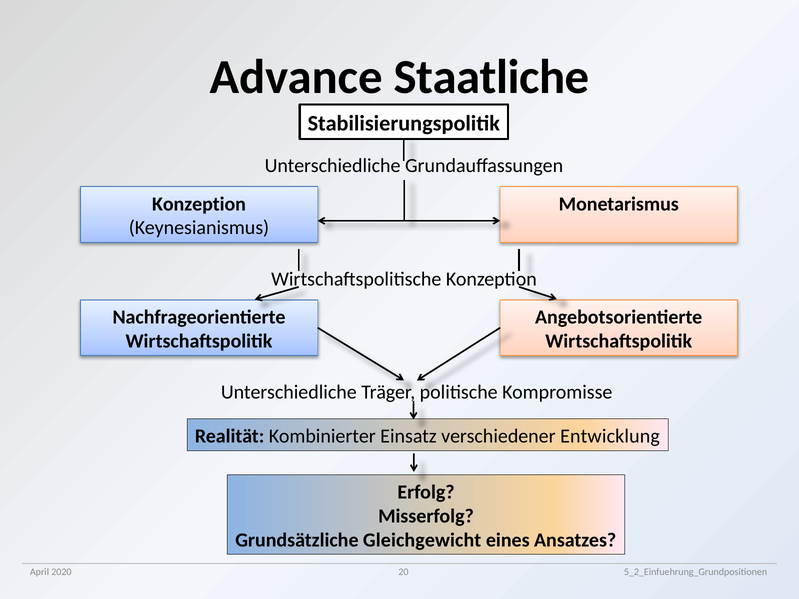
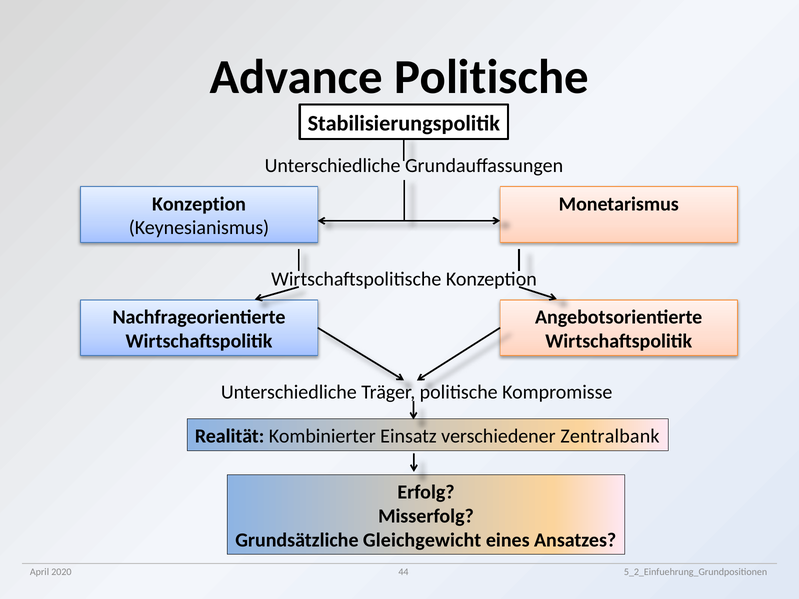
Advance Staatliche: Staatliche -> Politische
Entwicklung: Entwicklung -> Zentralbank
20: 20 -> 44
